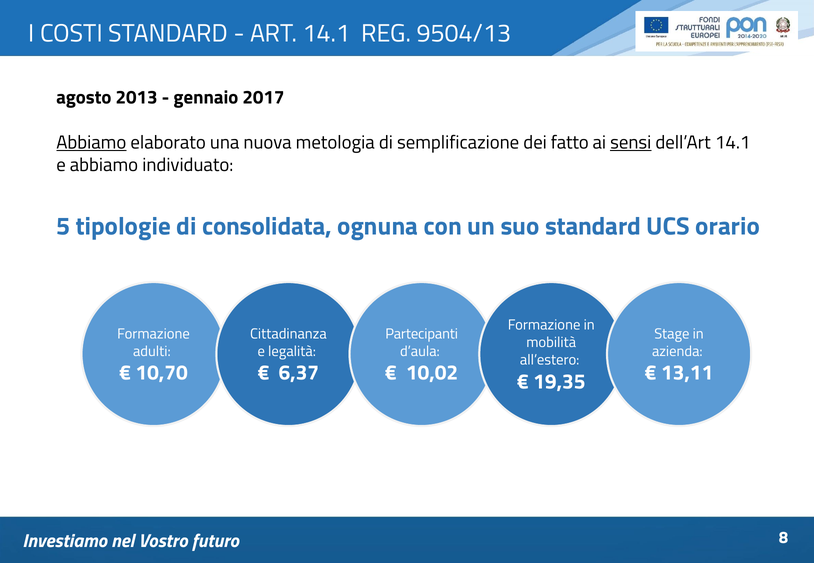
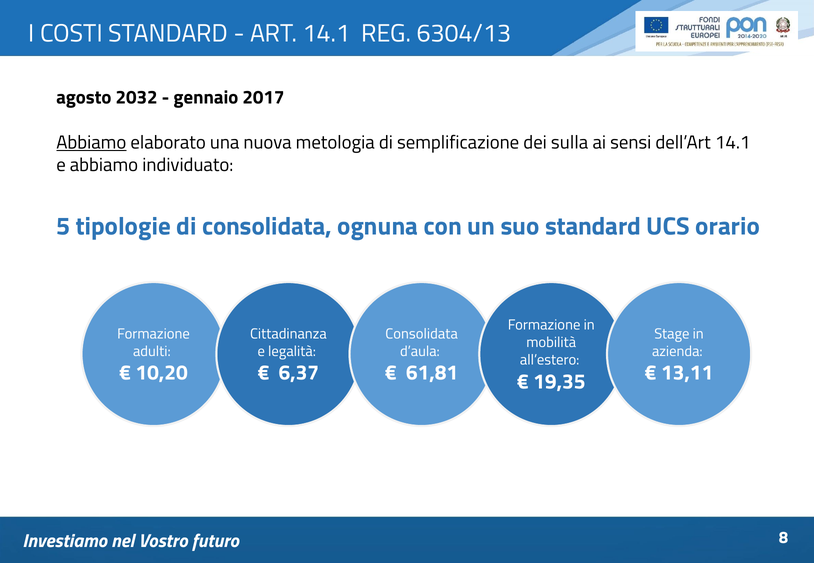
9504/13: 9504/13 -> 6304/13
2013: 2013 -> 2032
fatto: fatto -> sulla
sensi underline: present -> none
Partecipanti at (422, 334): Partecipanti -> Consolidata
10,70: 10,70 -> 10,20
10,02: 10,02 -> 61,81
